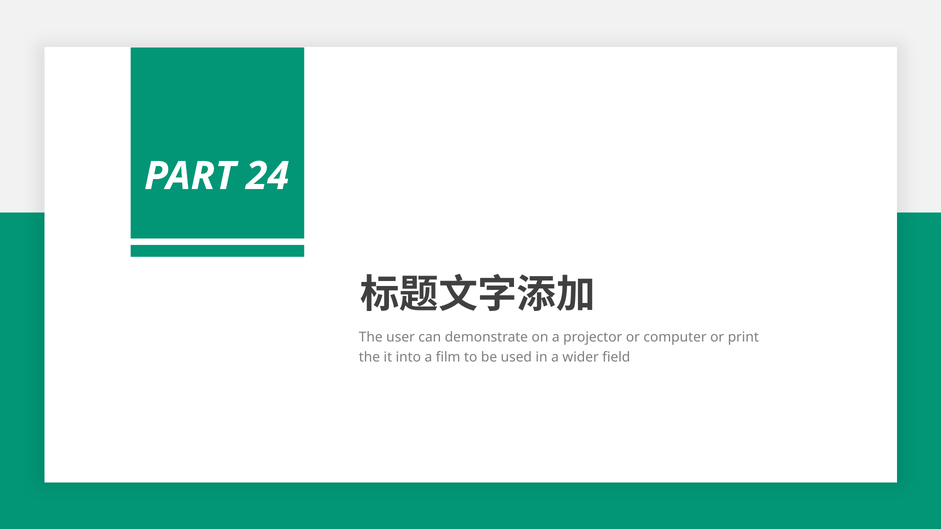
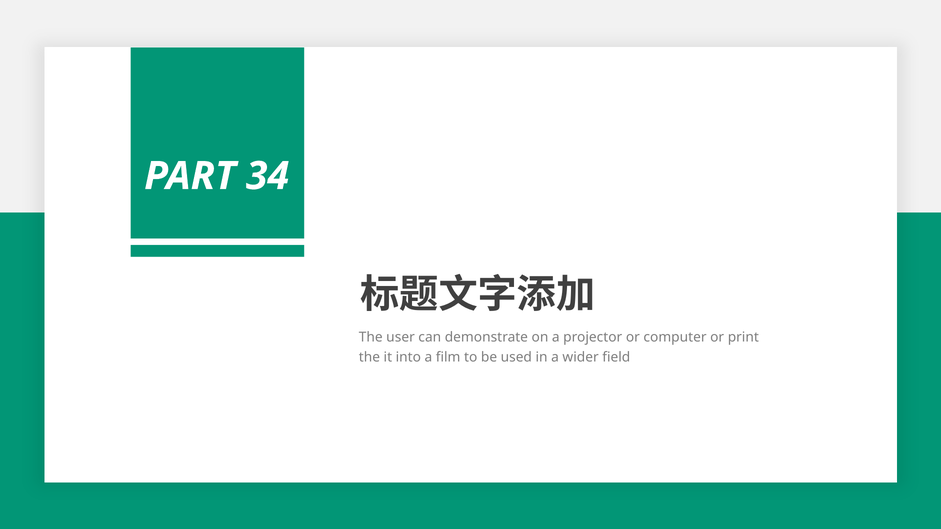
24: 24 -> 34
